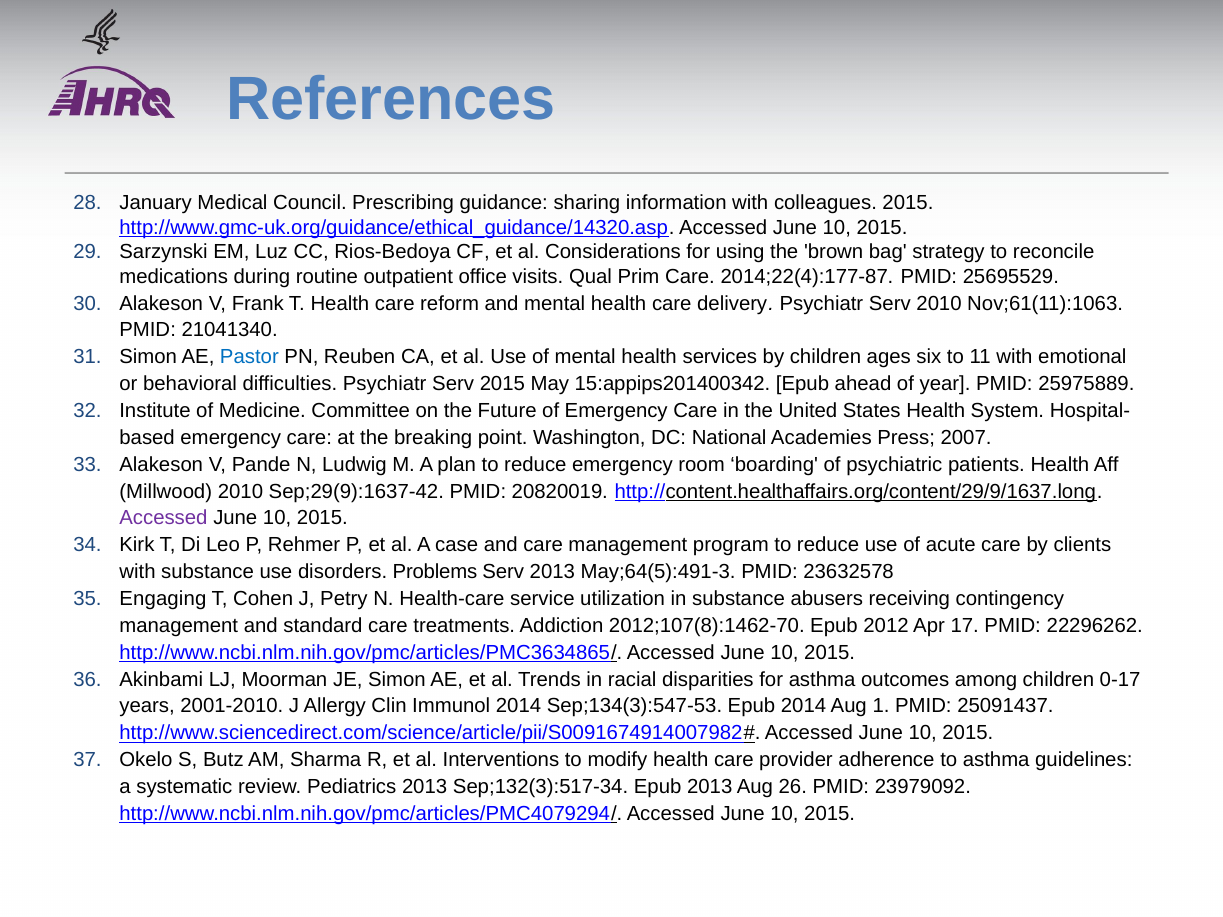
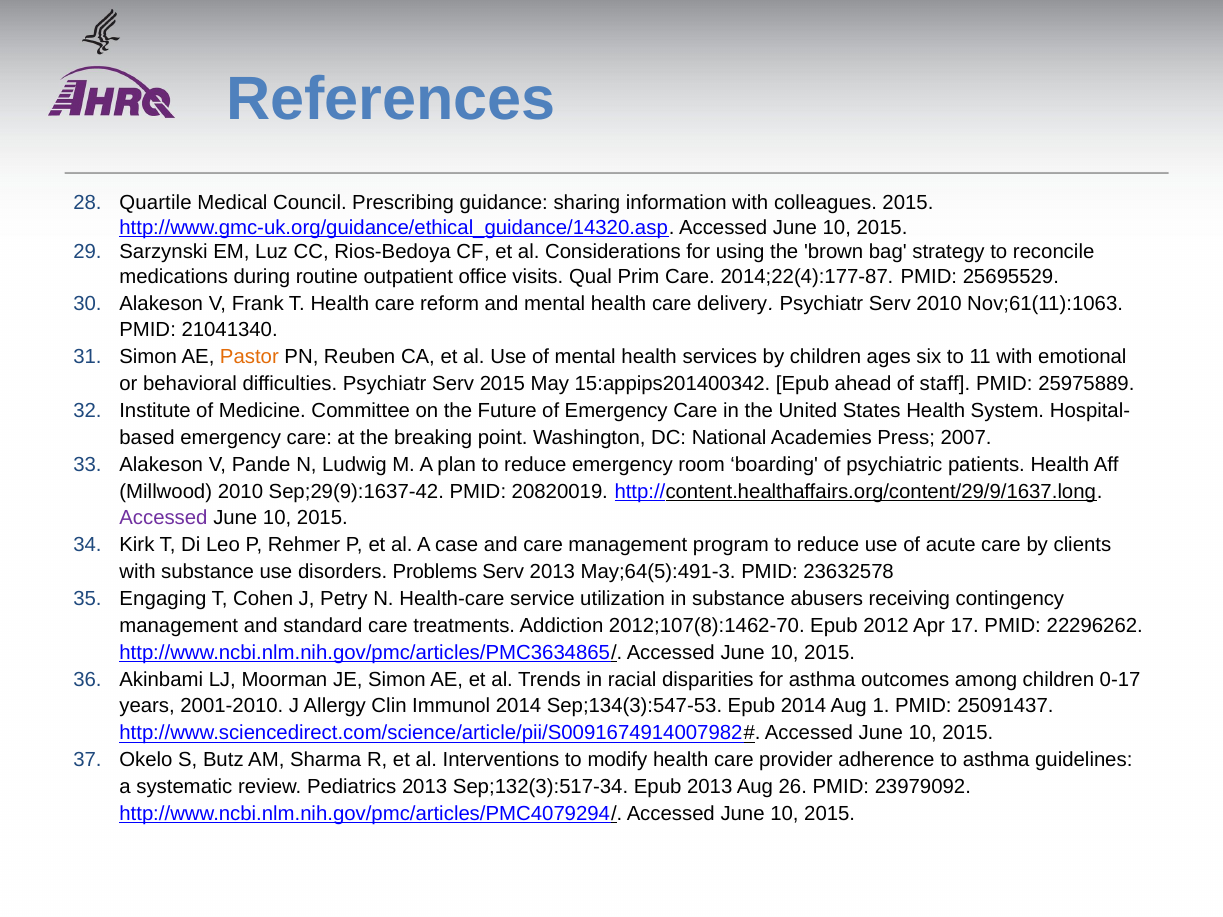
January: January -> Quartile
Pastor colour: blue -> orange
year: year -> staff
